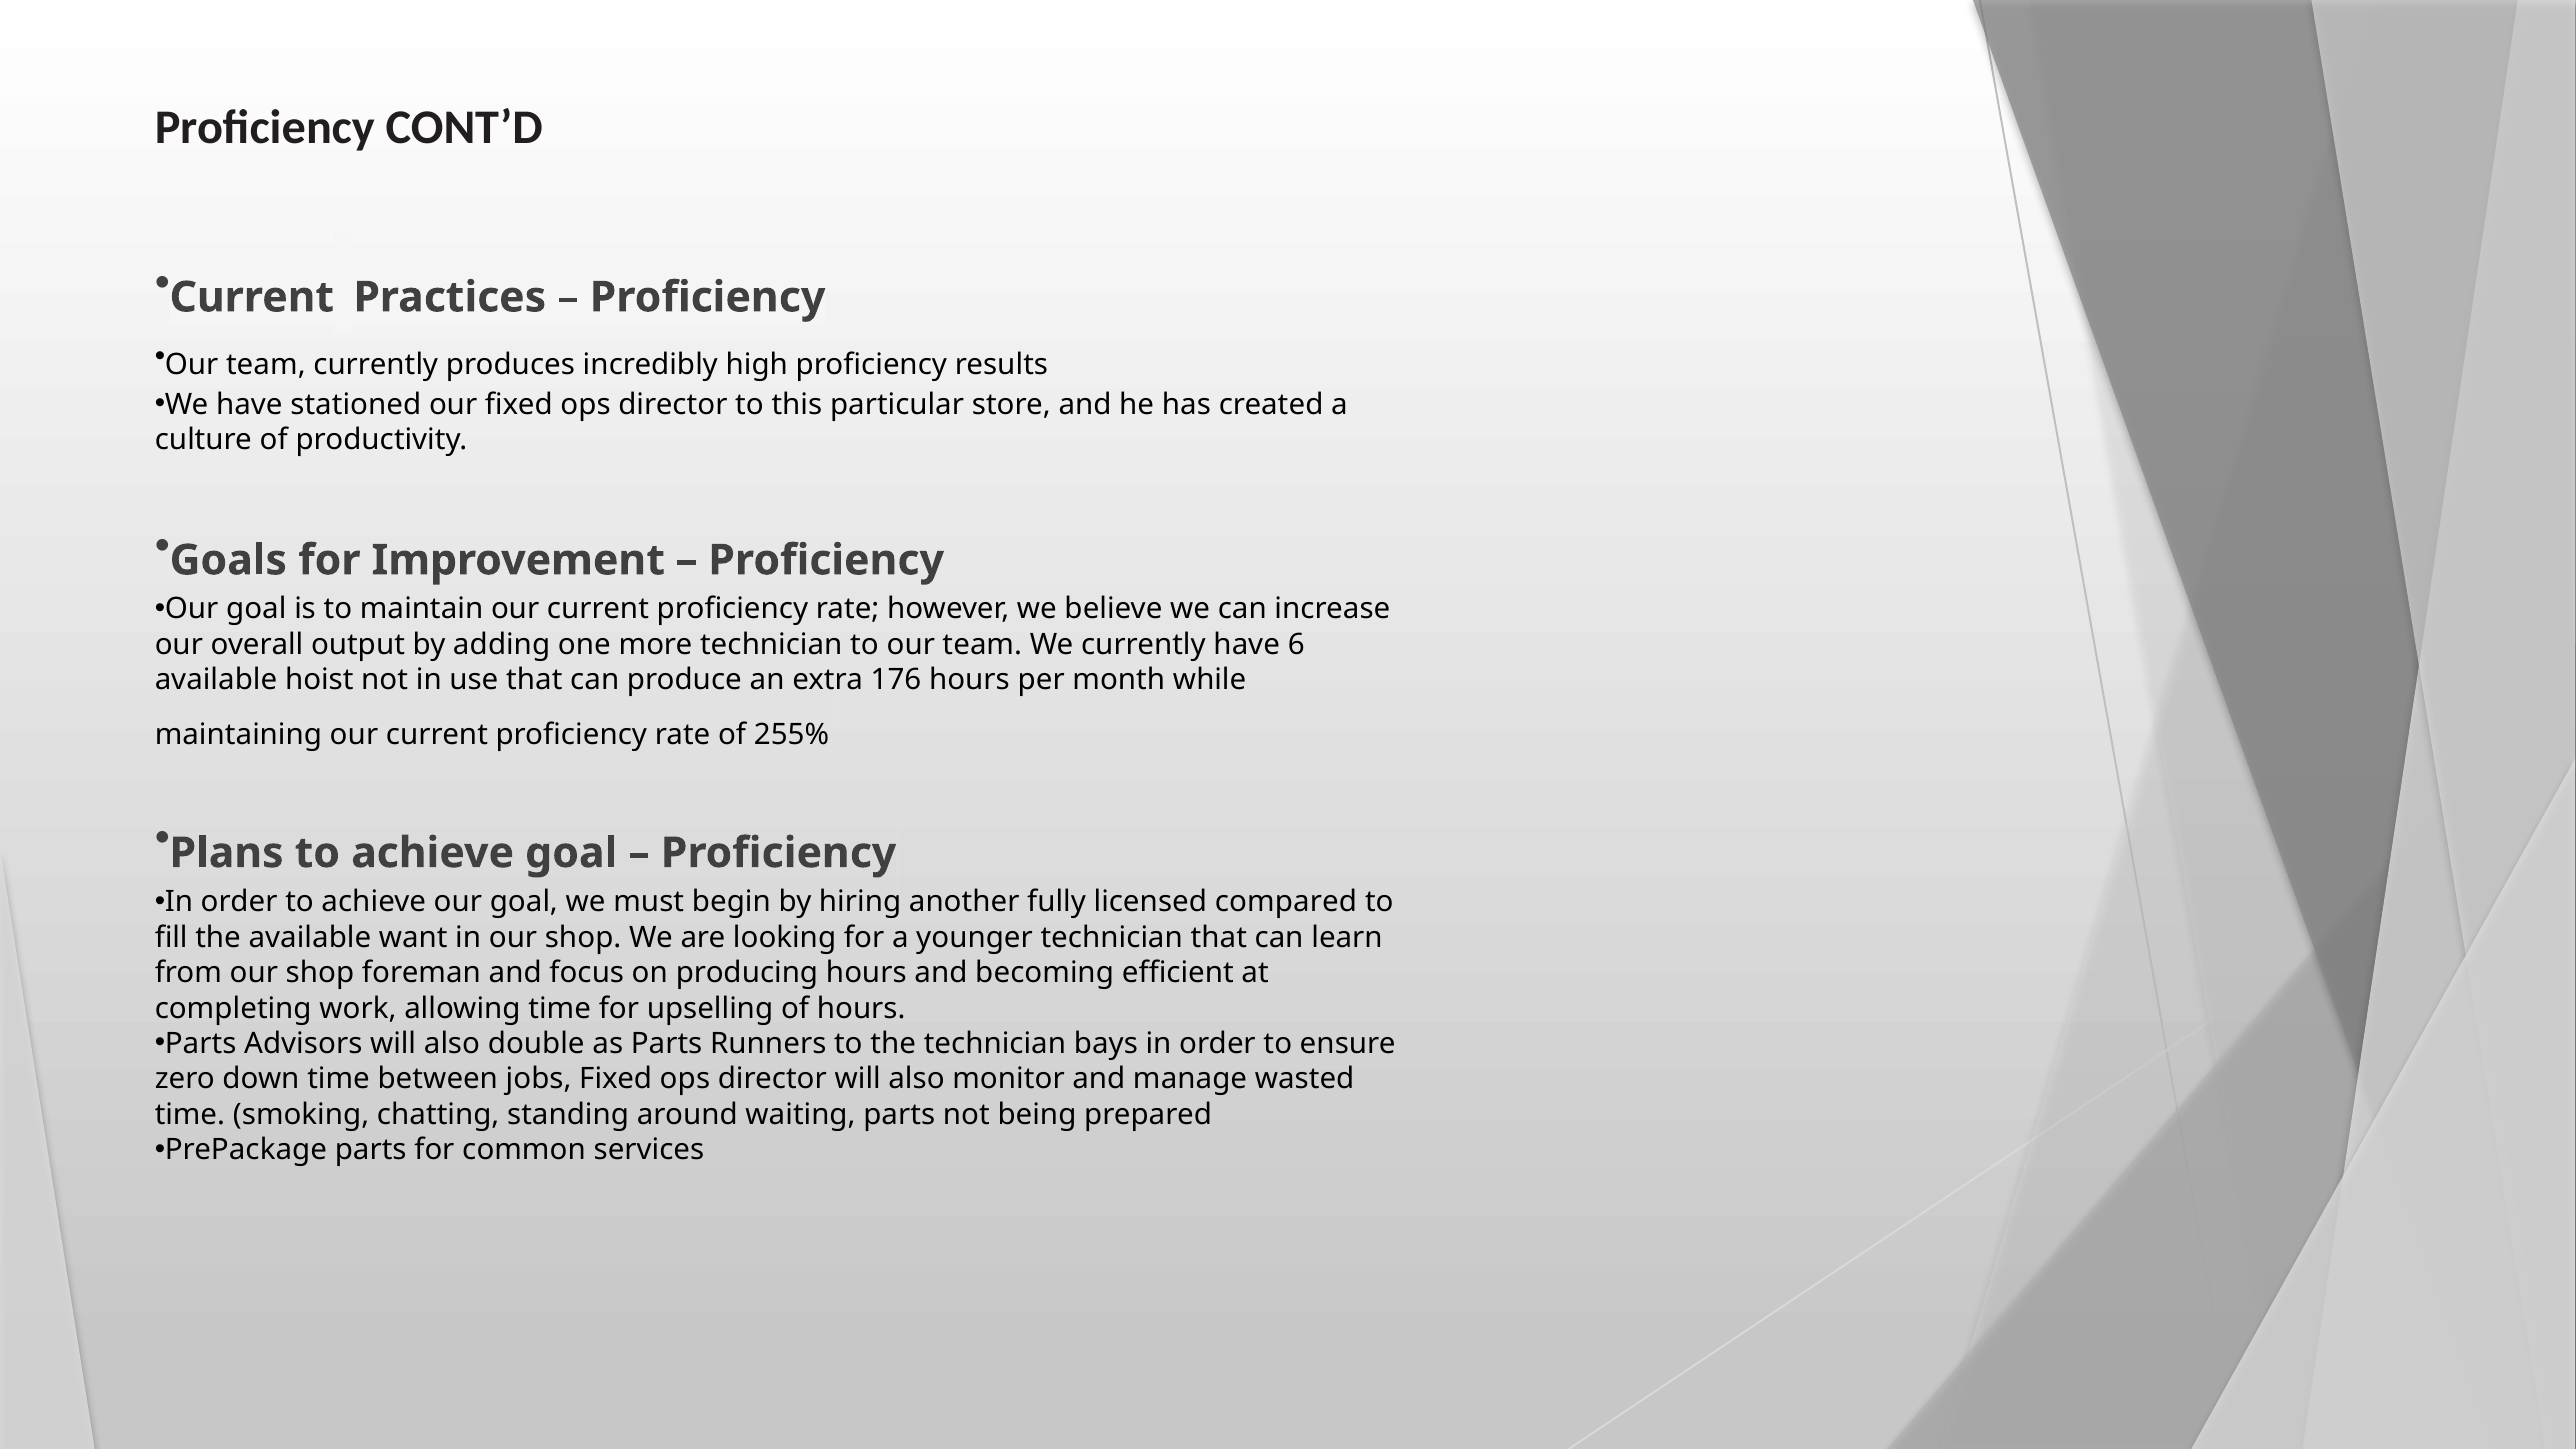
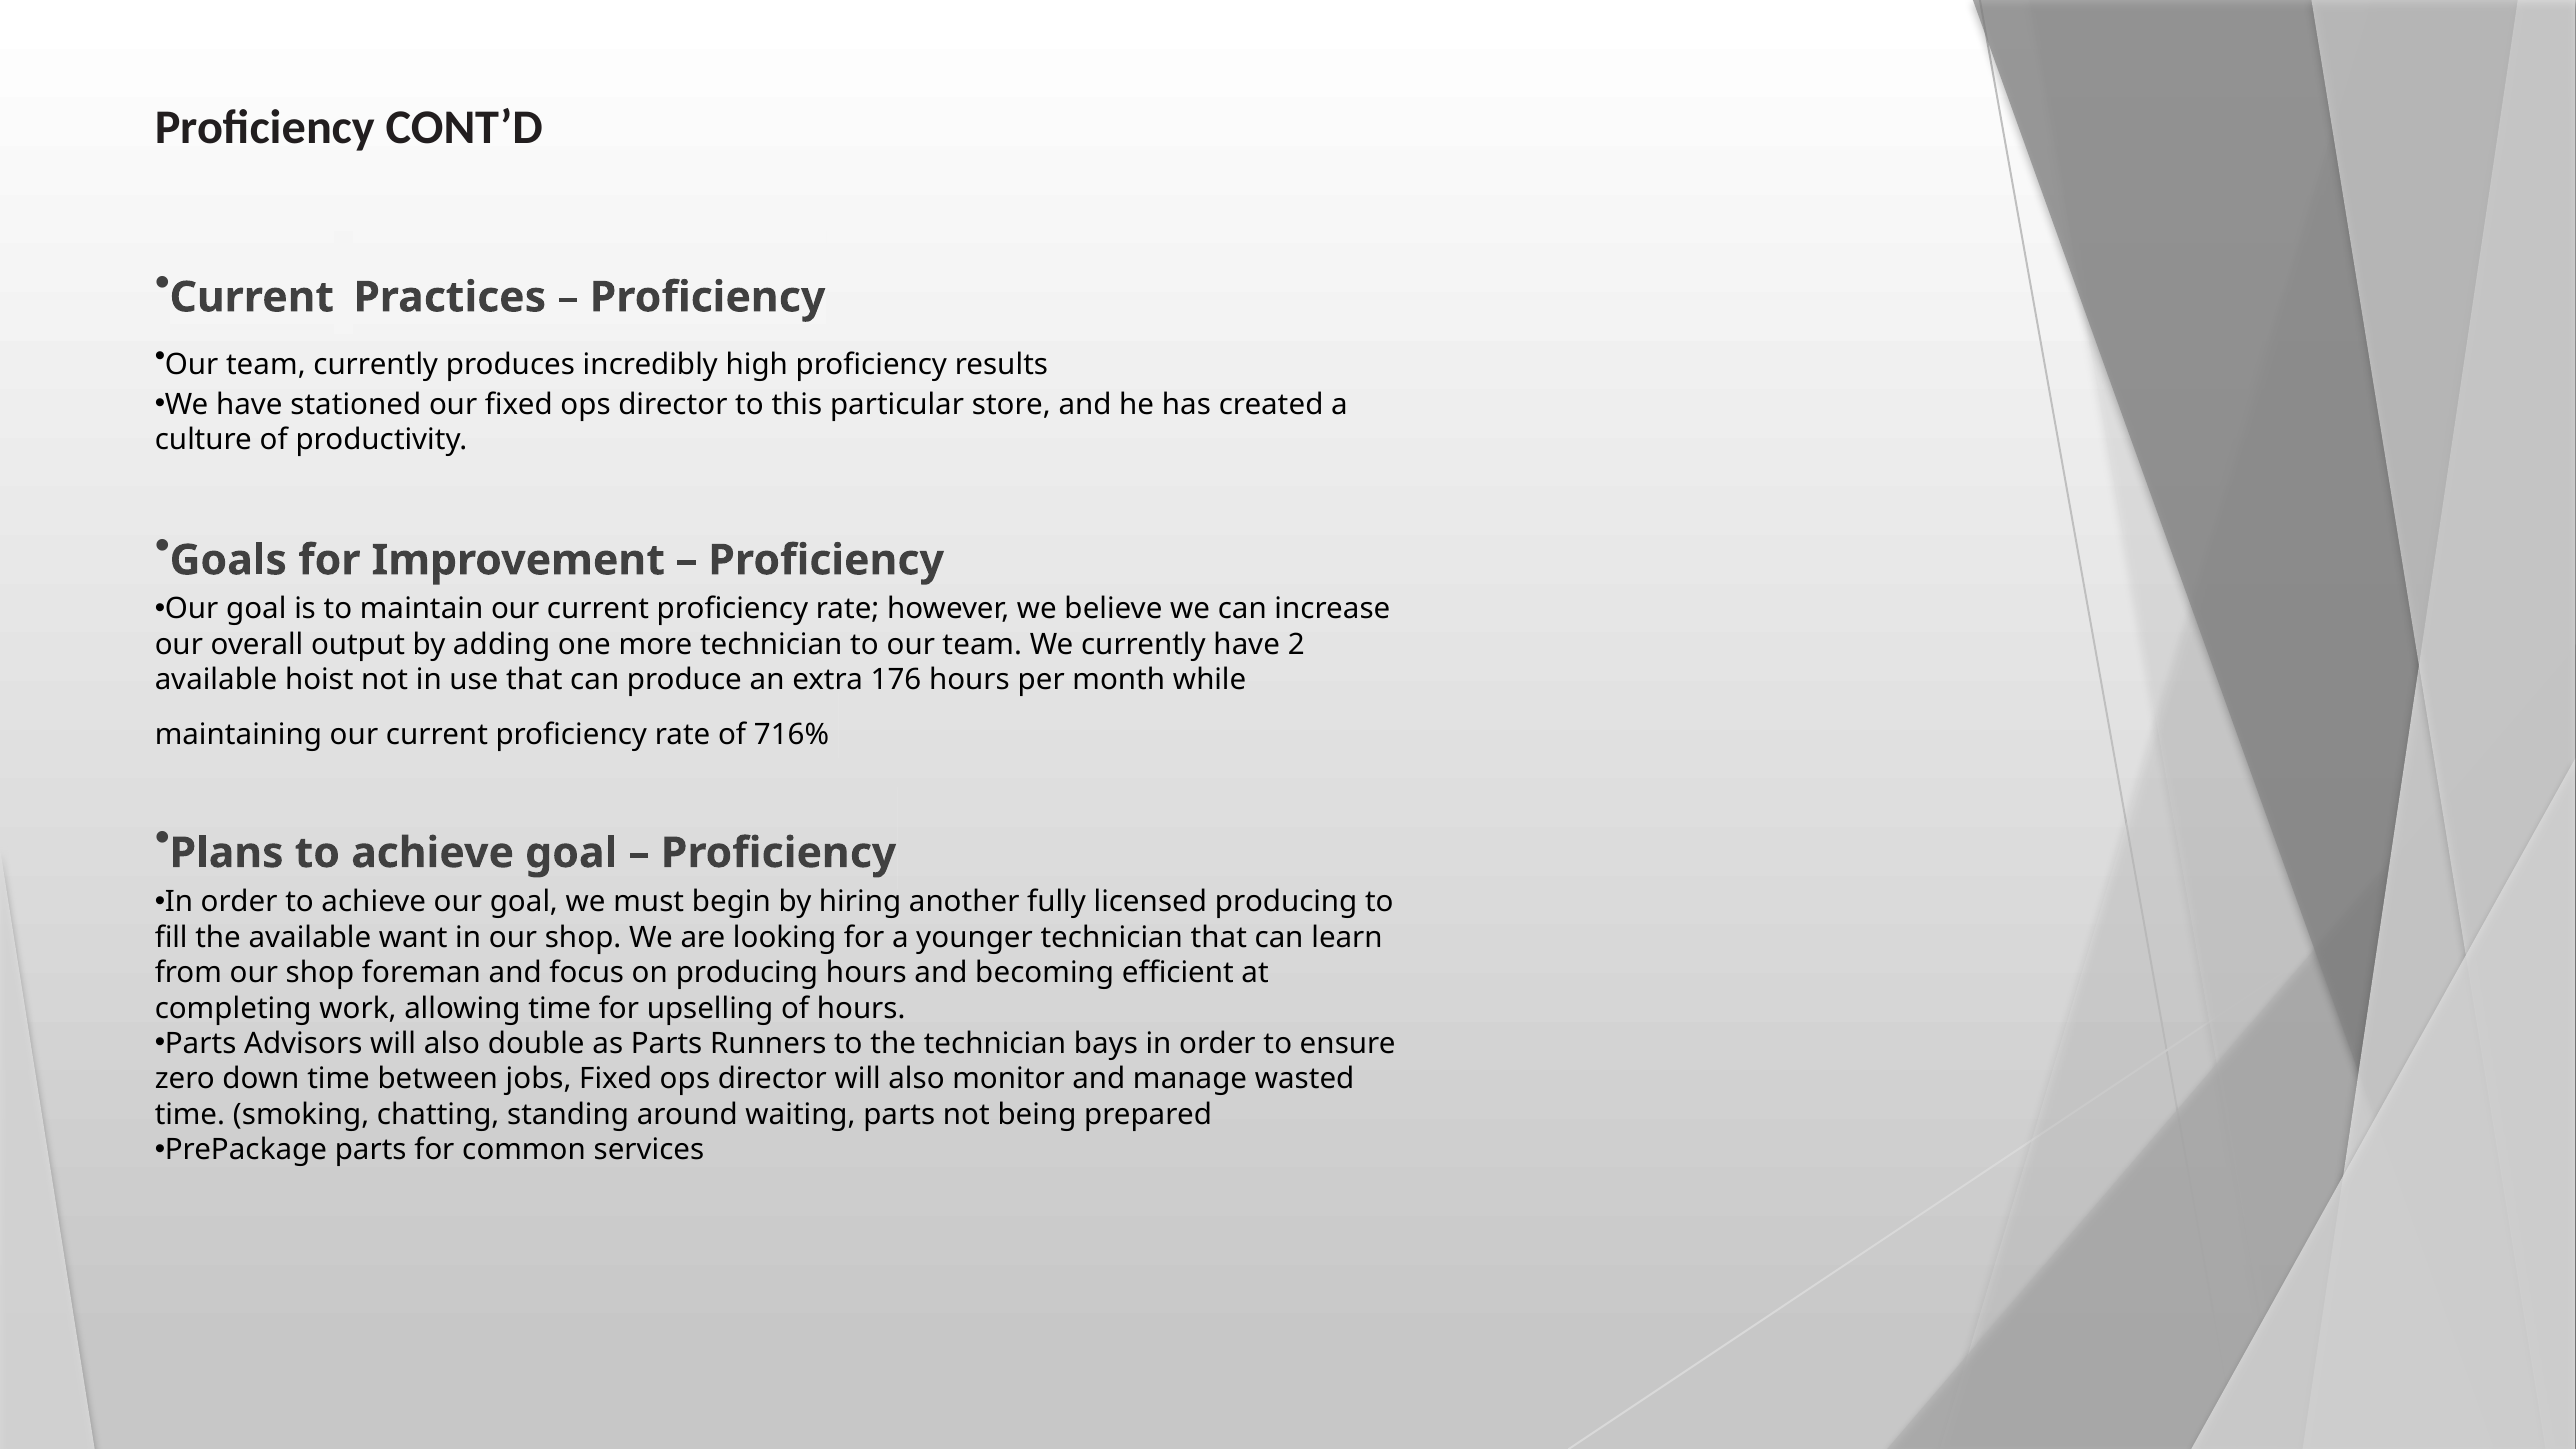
6: 6 -> 2
255%: 255% -> 716%
licensed compared: compared -> producing
